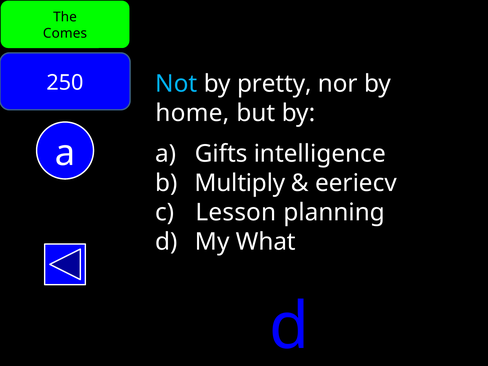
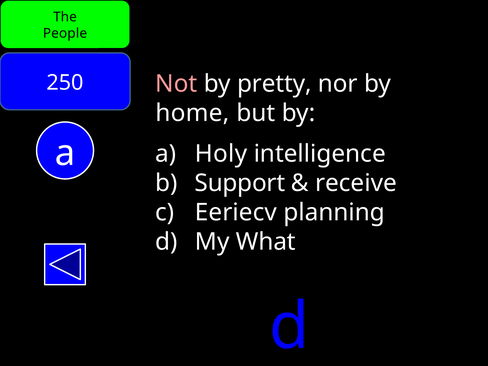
Comes: Comes -> People
Not colour: light blue -> pink
Gifts: Gifts -> Holy
Multiply: Multiply -> Support
eeriecv: eeriecv -> receive
Lesson: Lesson -> Eeriecv
